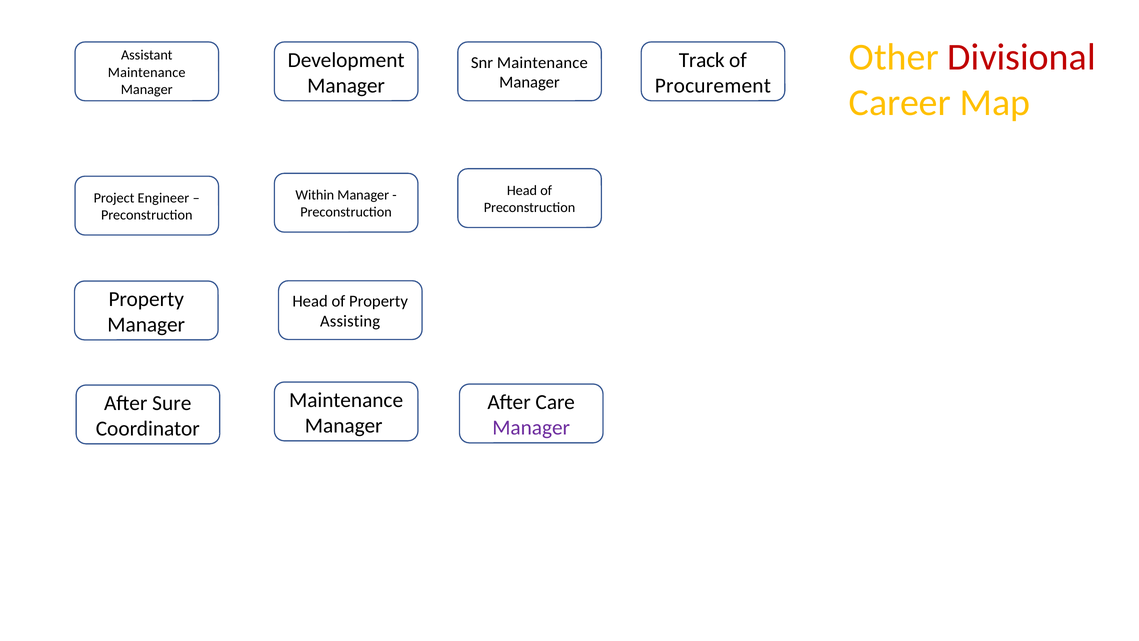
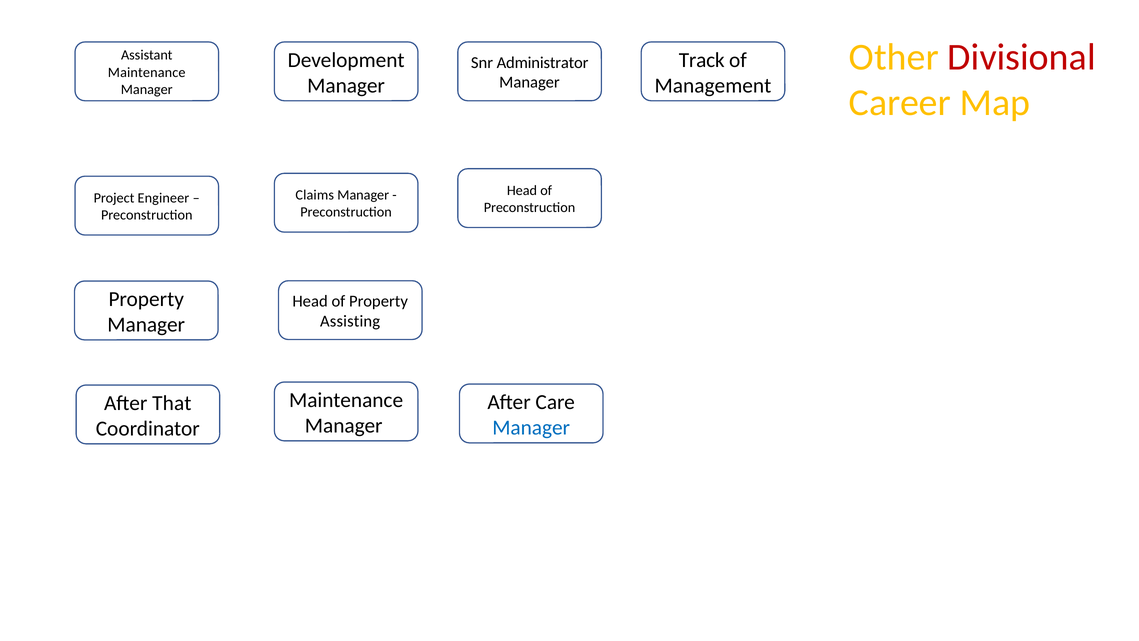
Snr Maintenance: Maintenance -> Administrator
Procurement: Procurement -> Management
Within: Within -> Claims
Sure: Sure -> That
Manager at (531, 428) colour: purple -> blue
